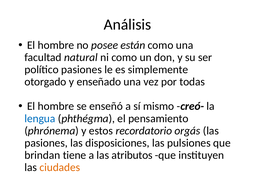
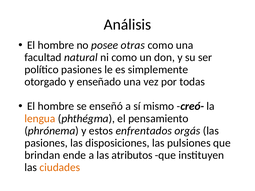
están: están -> otras
lengua colour: blue -> orange
recordatorio: recordatorio -> enfrentados
tiene: tiene -> ende
